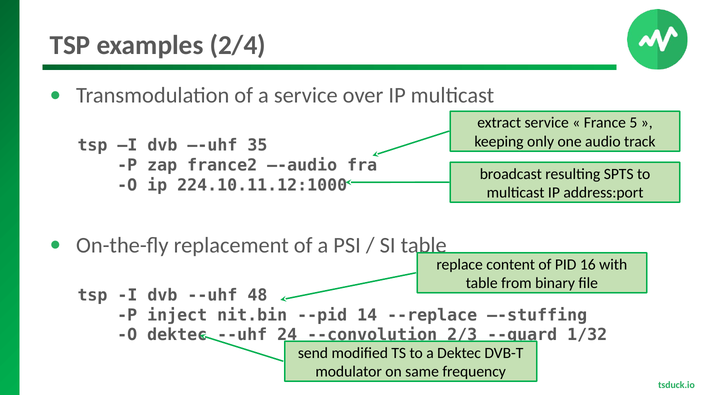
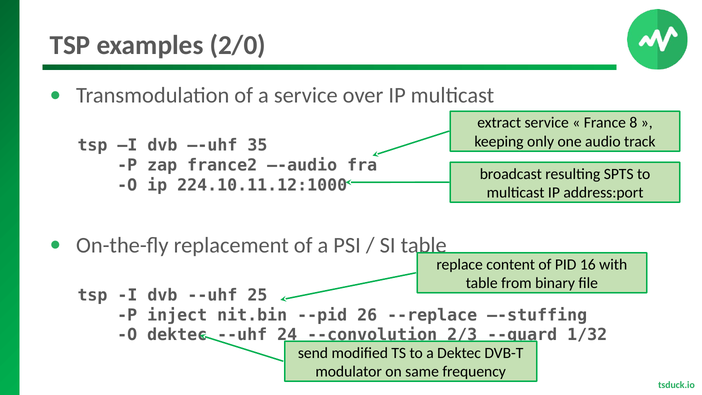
2/4: 2/4 -> 2/0
5: 5 -> 8
48: 48 -> 25
14: 14 -> 26
